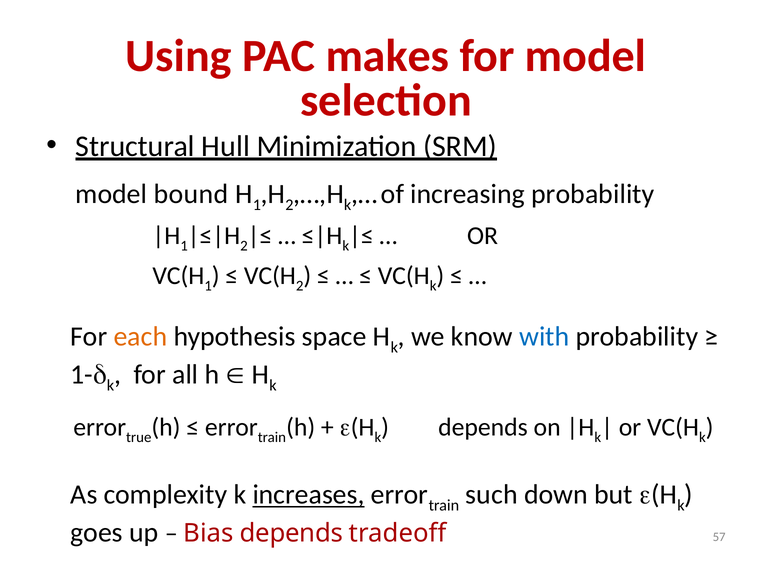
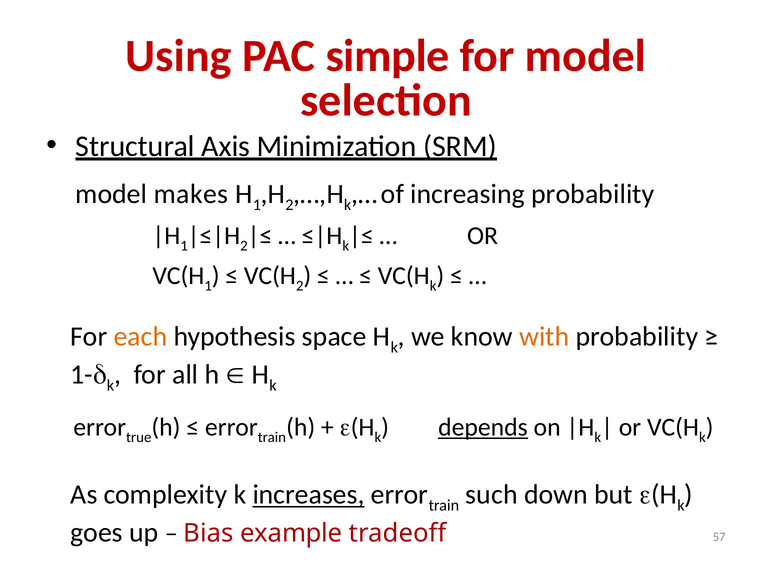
makes: makes -> simple
Hull: Hull -> Axis
bound: bound -> makes
with colour: blue -> orange
depends at (483, 427) underline: none -> present
Bias depends: depends -> example
